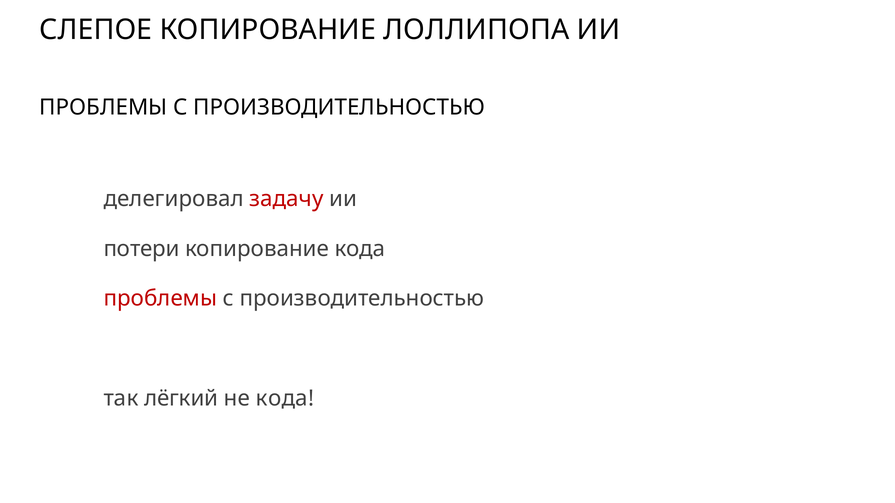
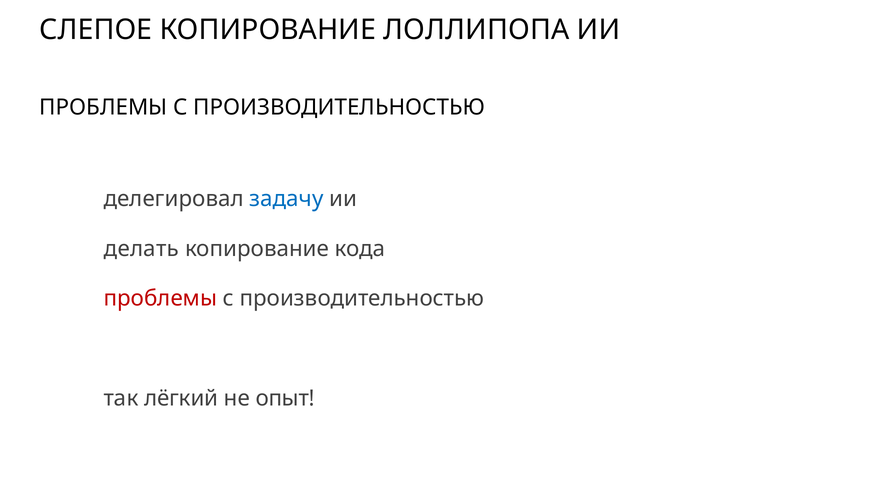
задачу colour: red -> blue
потери: потери -> делать
не кода: кода -> опыт
